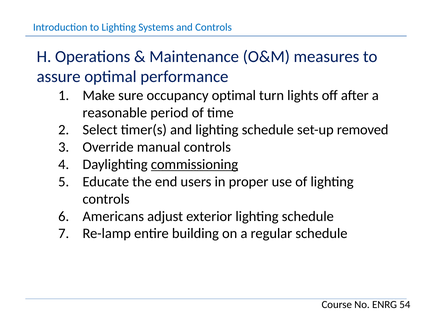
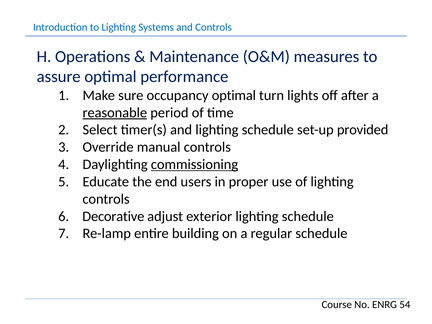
reasonable underline: none -> present
removed: removed -> provided
Americans: Americans -> Decorative
